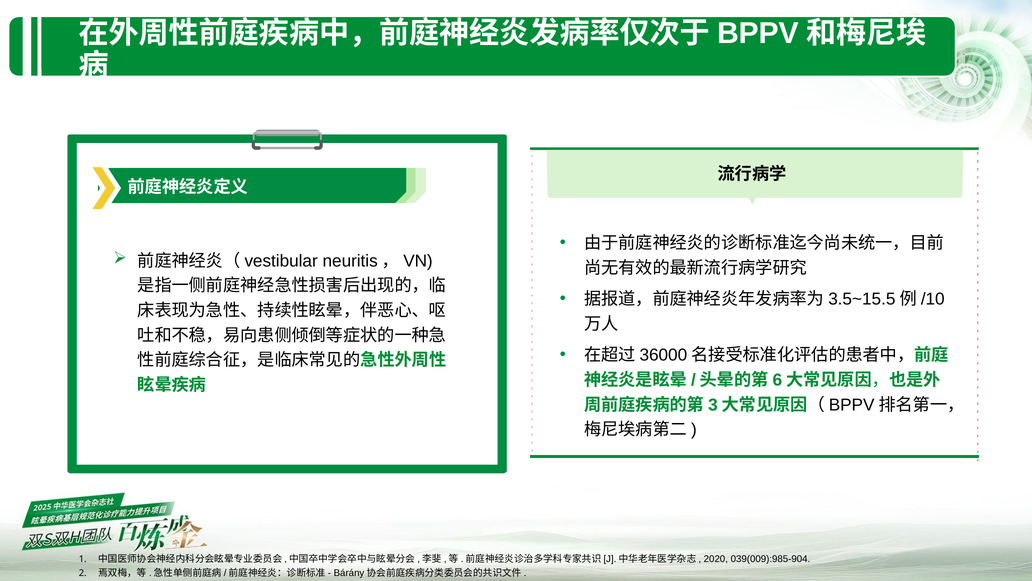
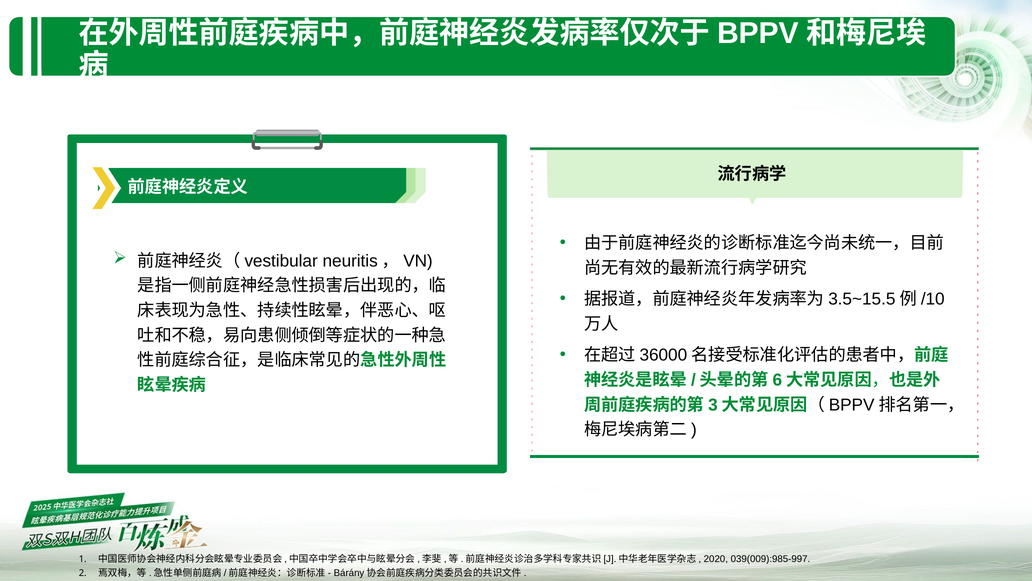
039(009):985-904: 039(009):985-904 -> 039(009):985-997
